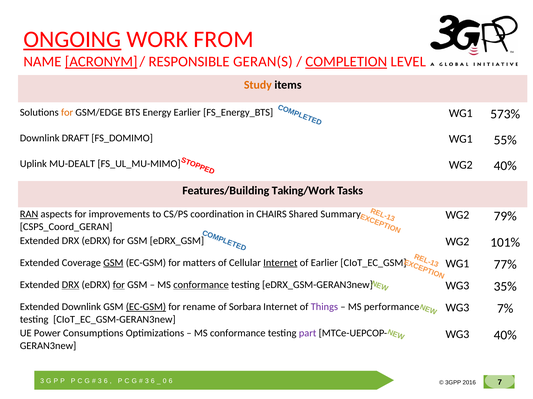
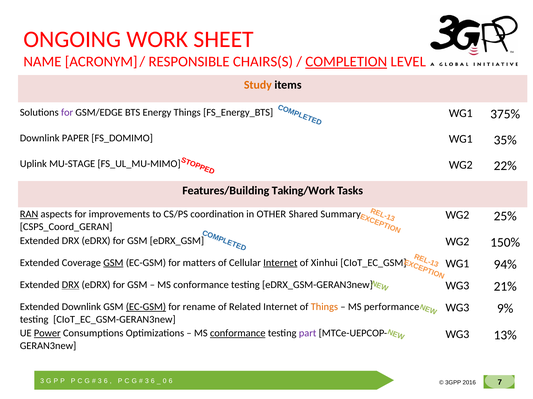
ONGOING underline: present -> none
FROM: FROM -> SHEET
ACRONYM underline: present -> none
GERAN(S: GERAN(S -> CHAIRS(S
for at (67, 113) colour: orange -> purple
Energy Earlier: Earlier -> Things
573%: 573% -> 375%
DRAFT: DRAFT -> PAPER
55%: 55% -> 35%
MU-DEALT: MU-DEALT -> MU-STAGE
WG2 40%: 40% -> 22%
CHAIRS: CHAIRS -> OTHER
79%: 79% -> 25%
101%: 101% -> 150%
of Earlier: Earlier -> Xinhui
77%: 77% -> 94%
for at (119, 285) underline: present -> none
conformance at (201, 285) underline: present -> none
35%: 35% -> 21%
Sorbara: Sorbara -> Related
Things at (324, 307) colour: purple -> orange
7%: 7% -> 9%
Power underline: none -> present
conformance at (238, 334) underline: none -> present
WG3 40%: 40% -> 13%
